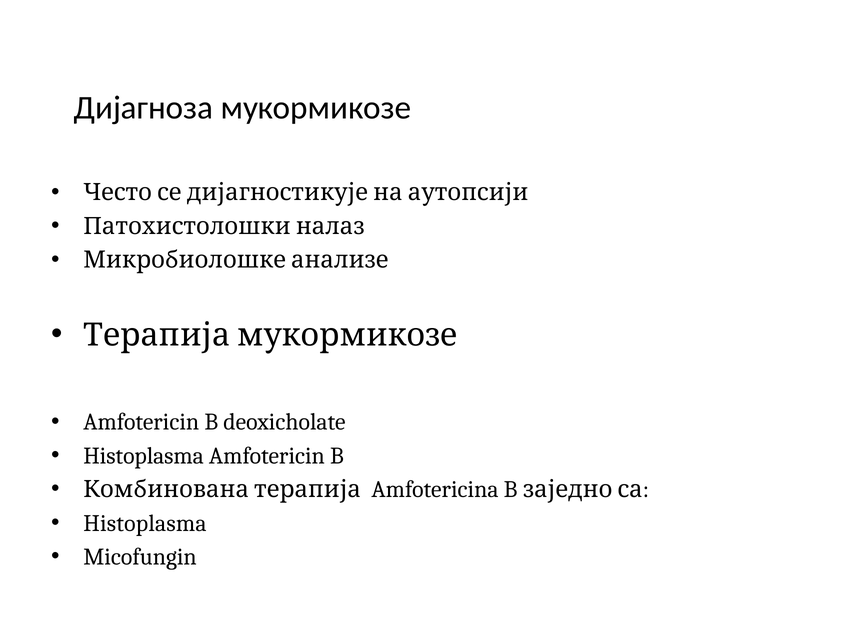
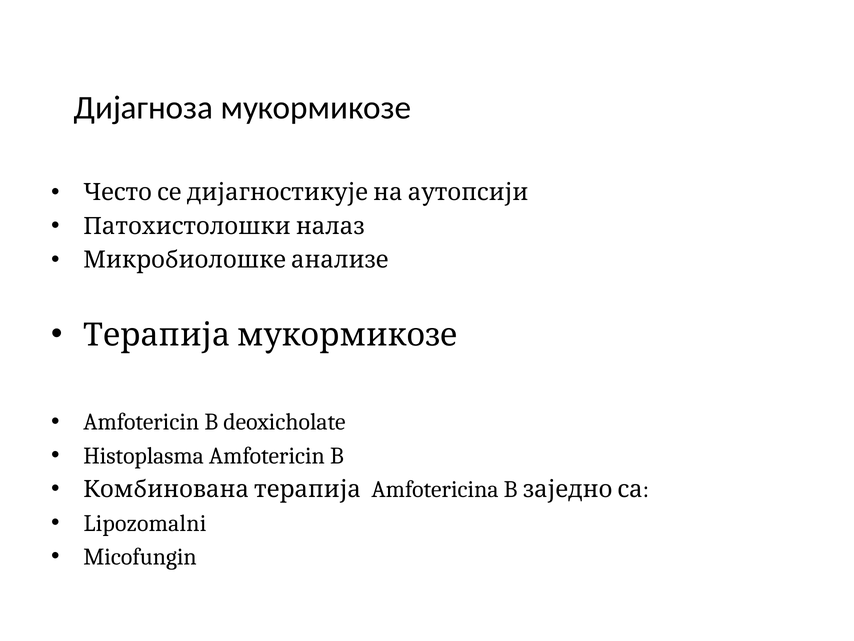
Histoplasma at (145, 523): Histoplasma -> Lipozomalni
